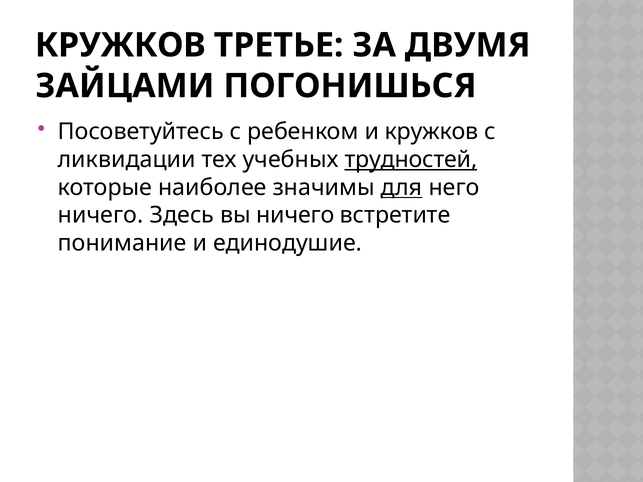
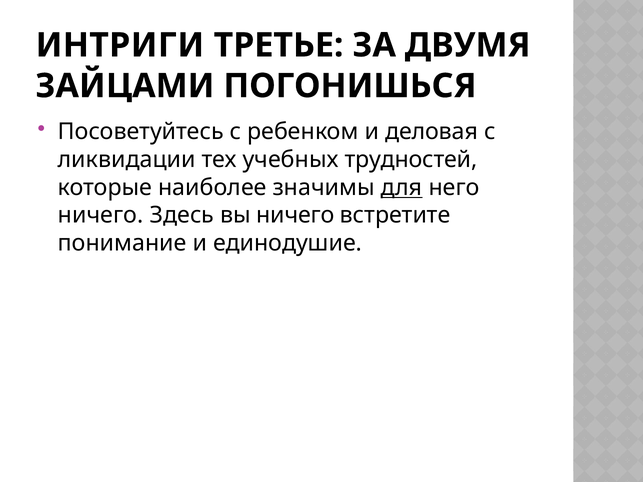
КРУЖКОВ at (120, 45): КРУЖКОВ -> ИНТРИГИ
и кружков: кружков -> деловая
трудностей underline: present -> none
